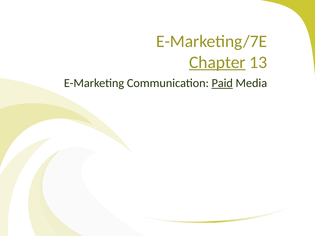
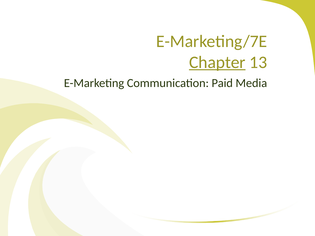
Paid underline: present -> none
